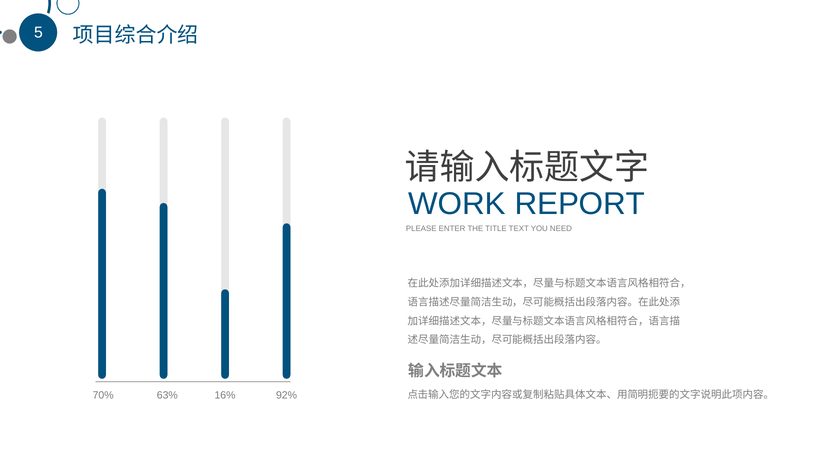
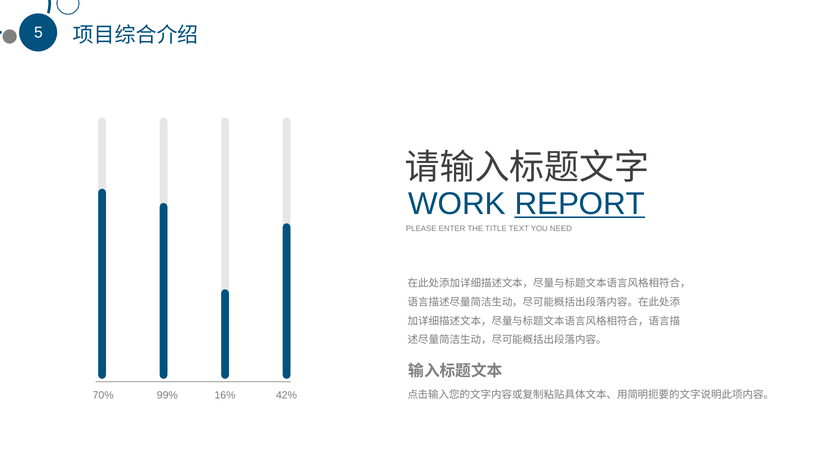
REPORT underline: none -> present
63%: 63% -> 99%
92%: 92% -> 42%
